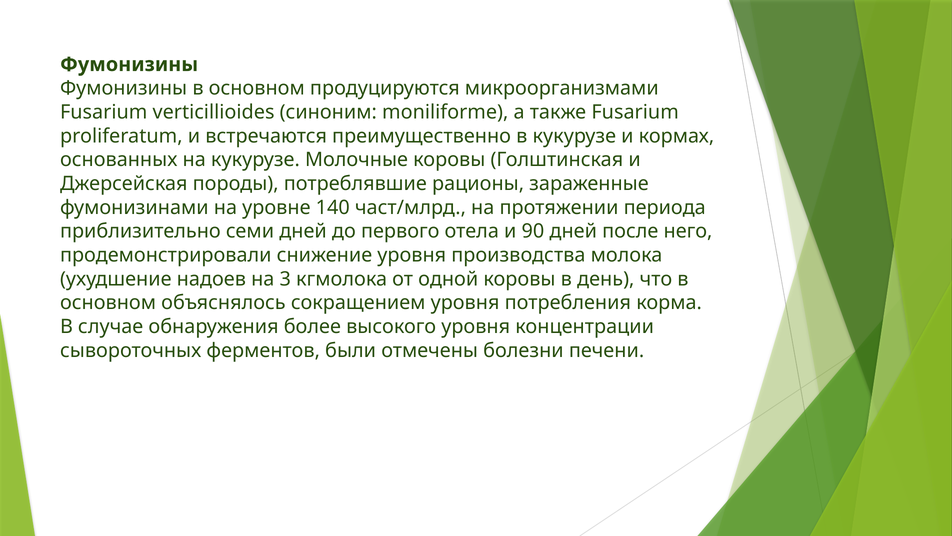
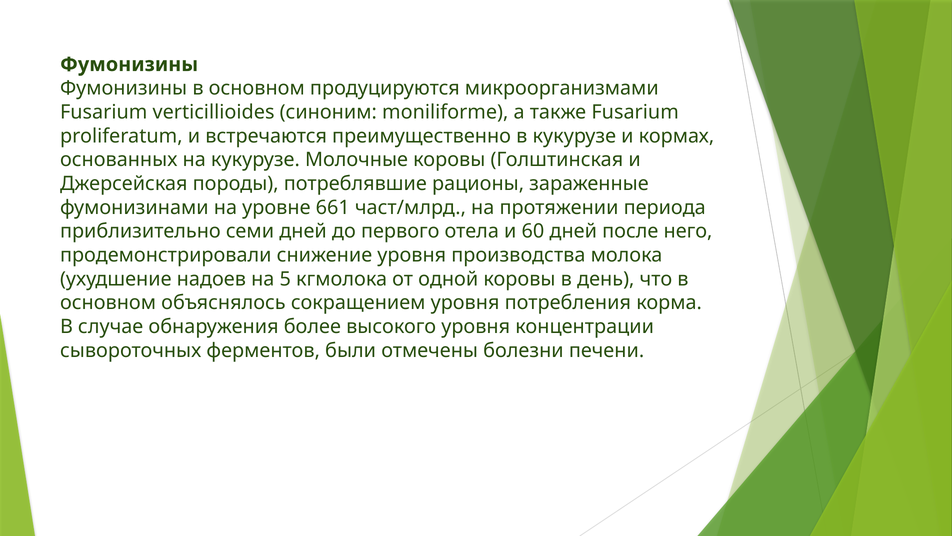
140: 140 -> 661
90: 90 -> 60
3: 3 -> 5
